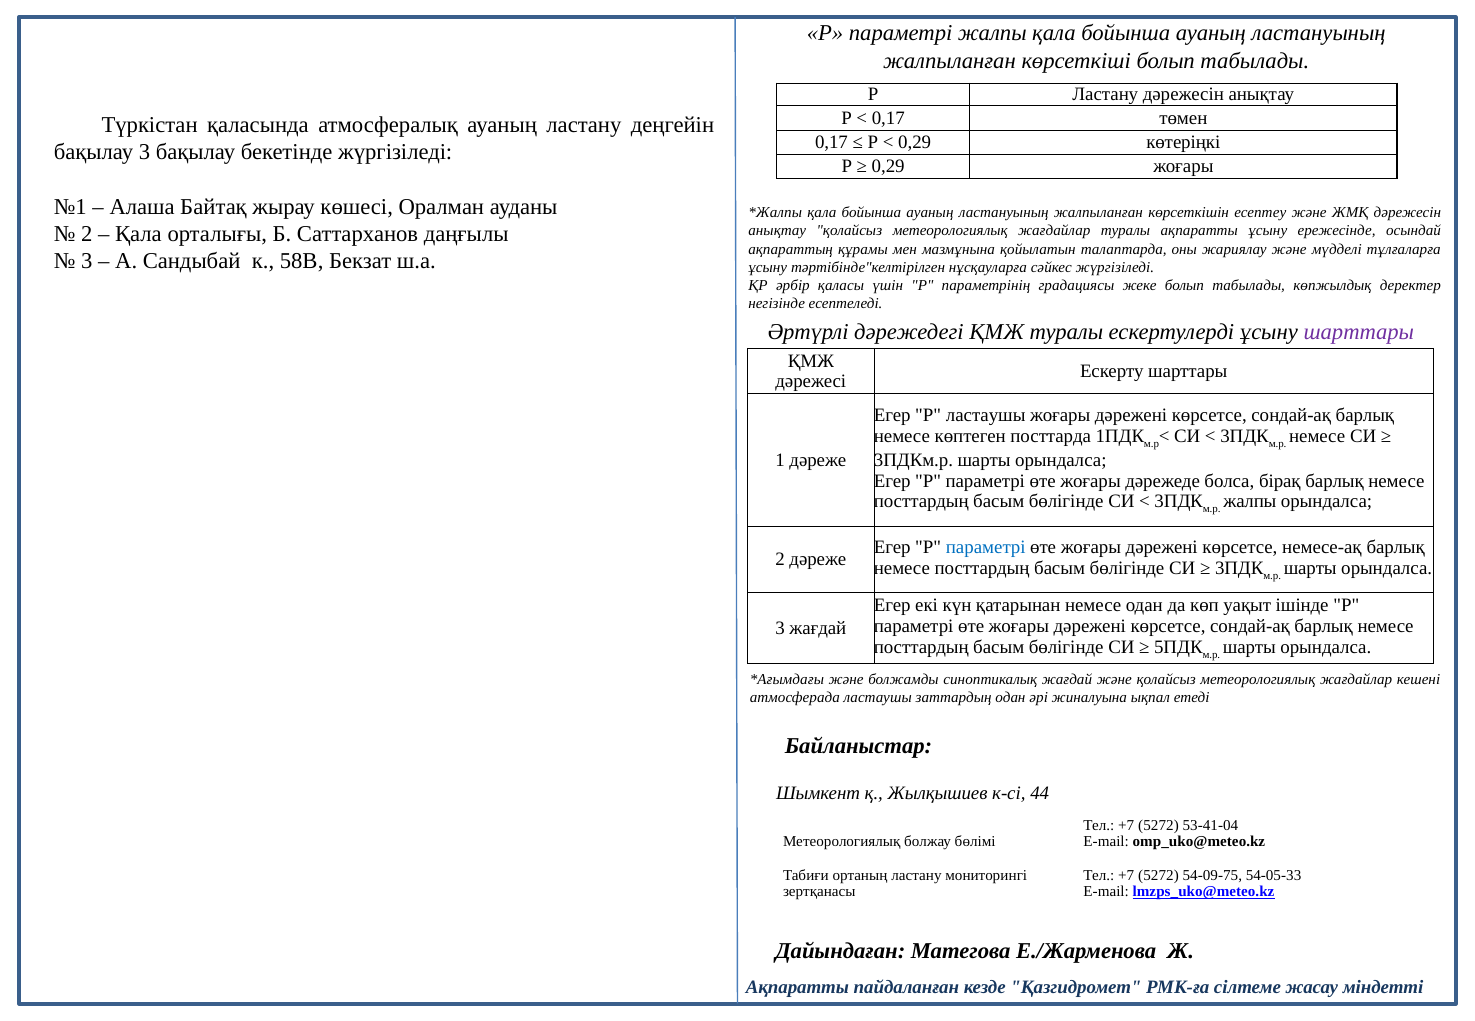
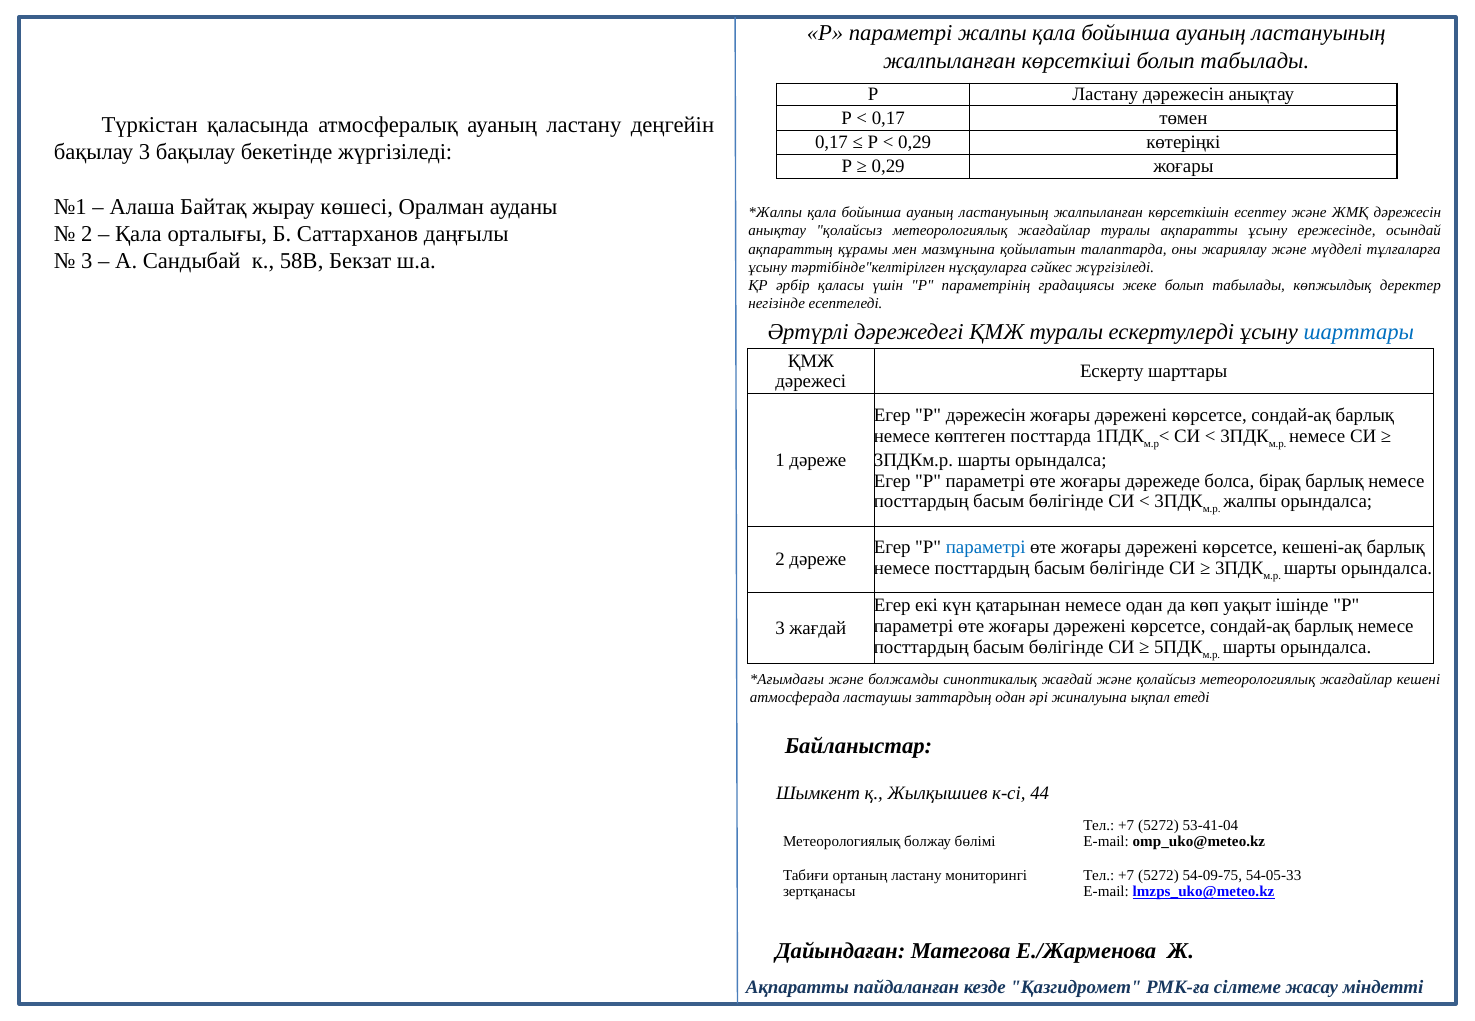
шарттары at (1359, 332) colour: purple -> blue
Р ластаушы: ластаушы -> дәрежесін
немесе-ақ: немесе-ақ -> кешені-ақ
